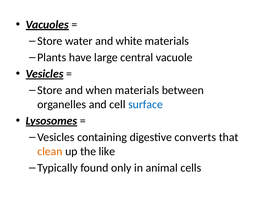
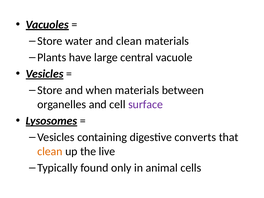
and white: white -> clean
surface colour: blue -> purple
like: like -> live
